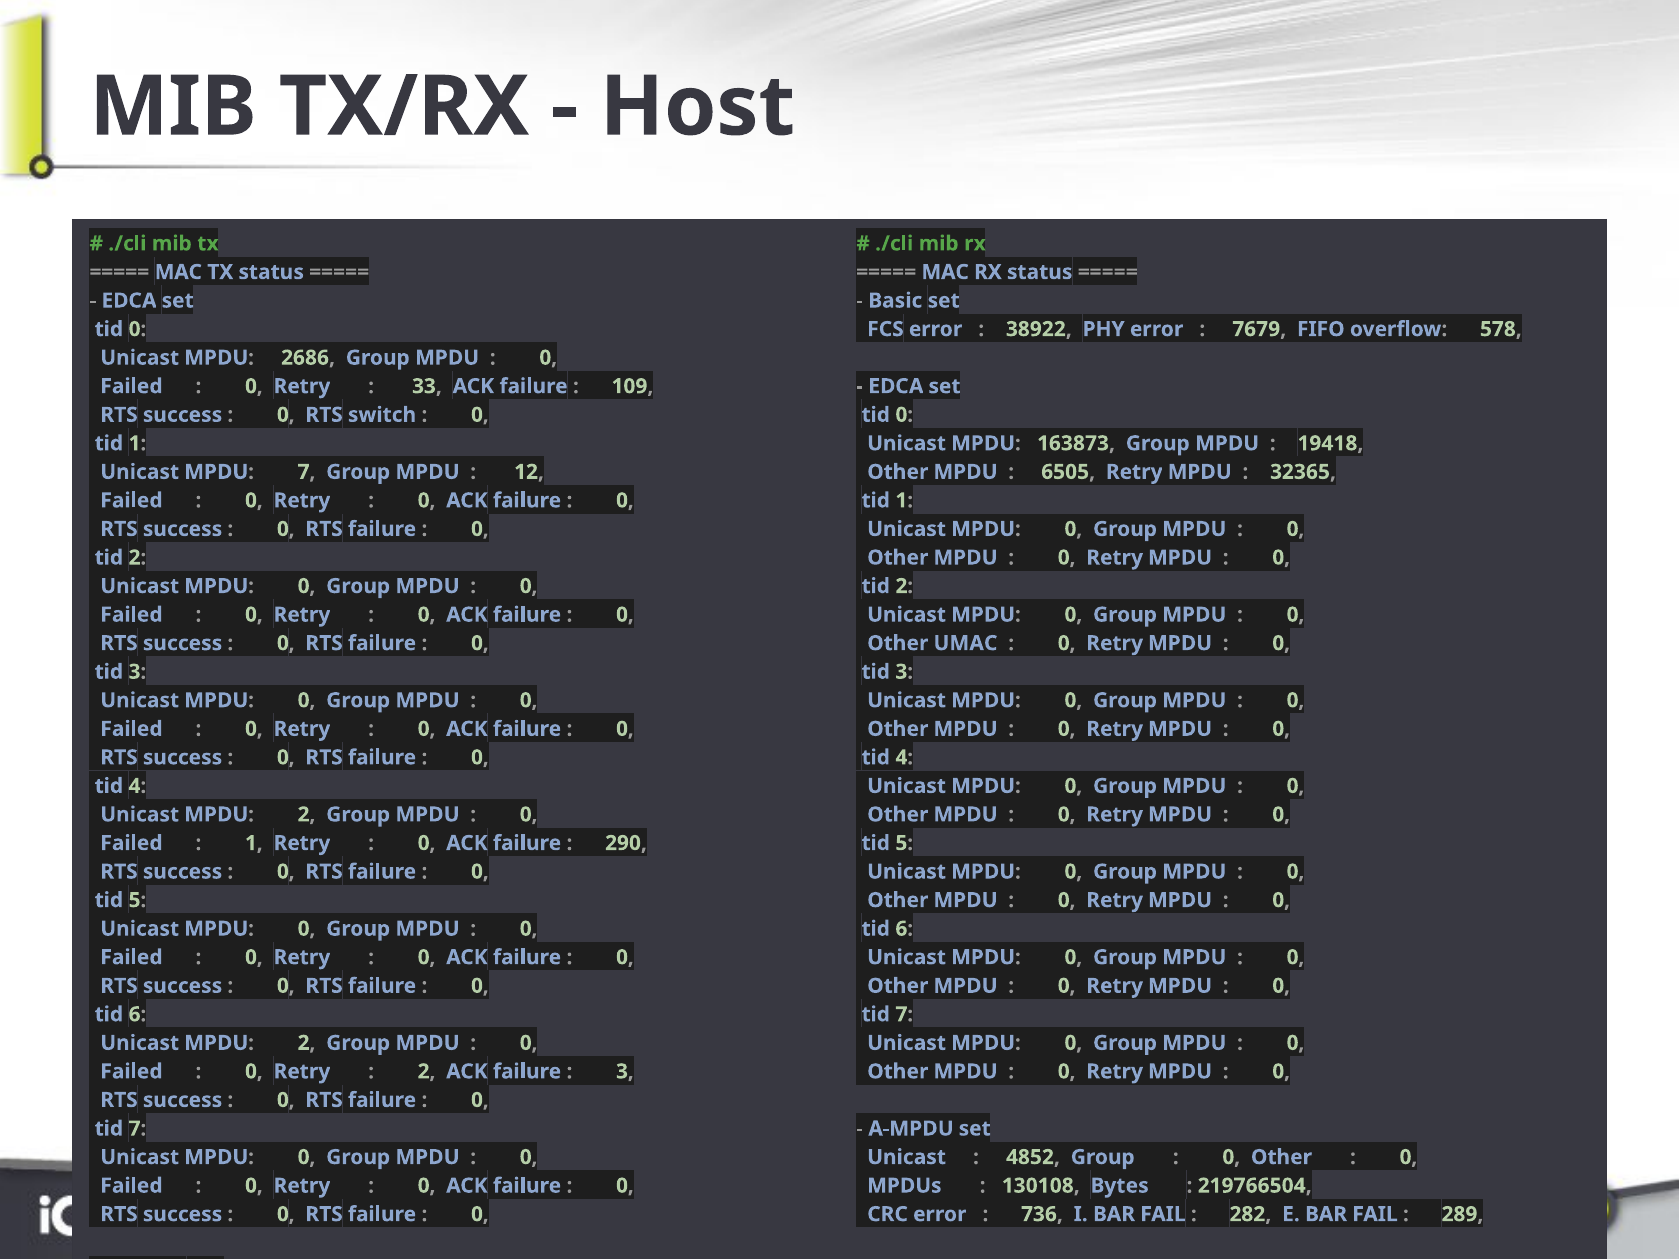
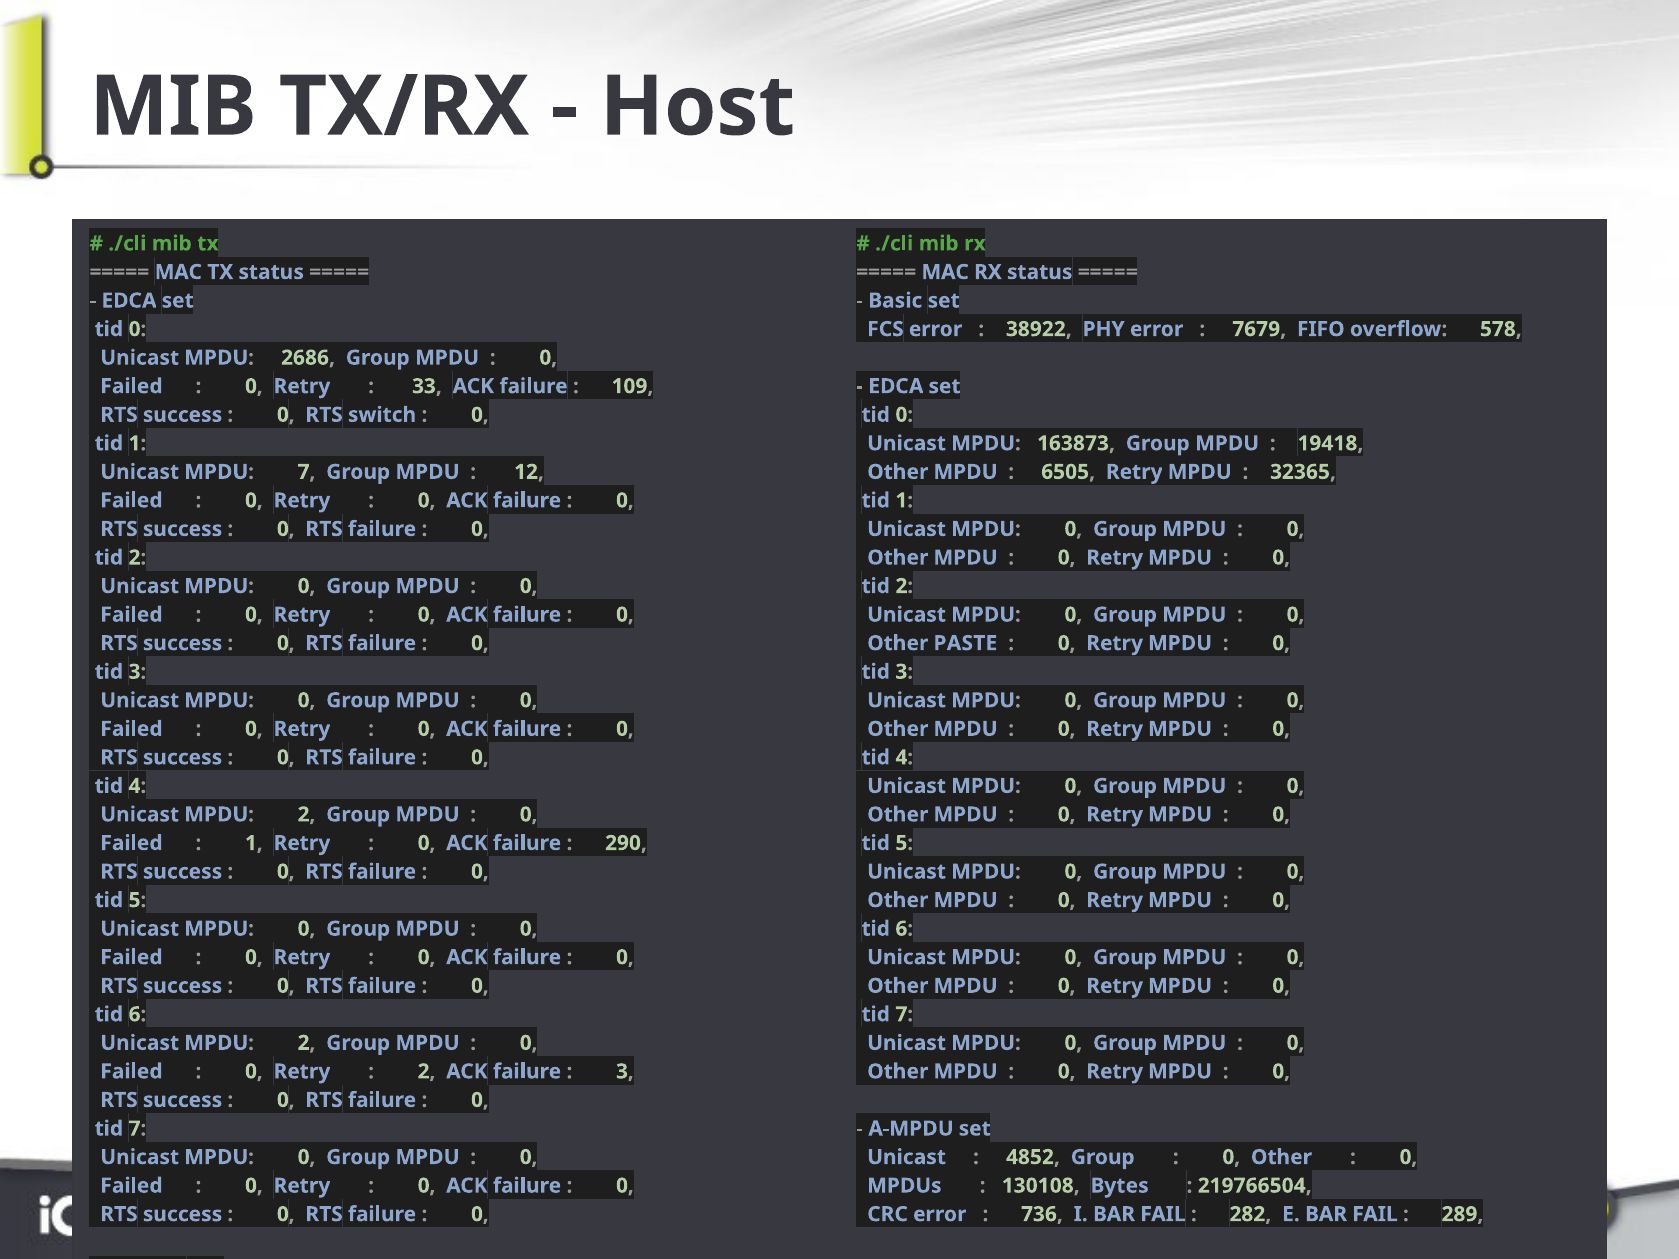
UMAC: UMAC -> PASTE
